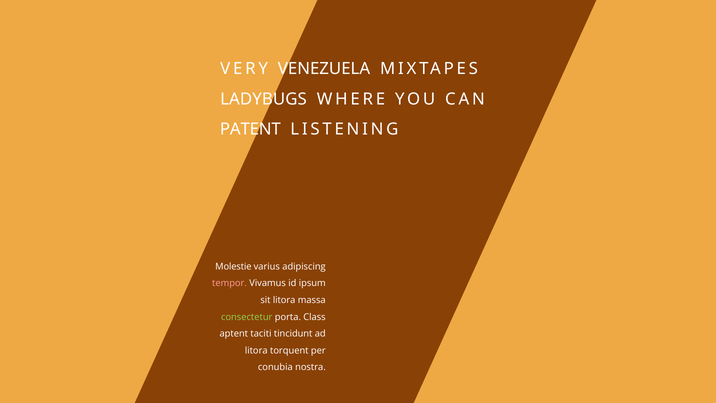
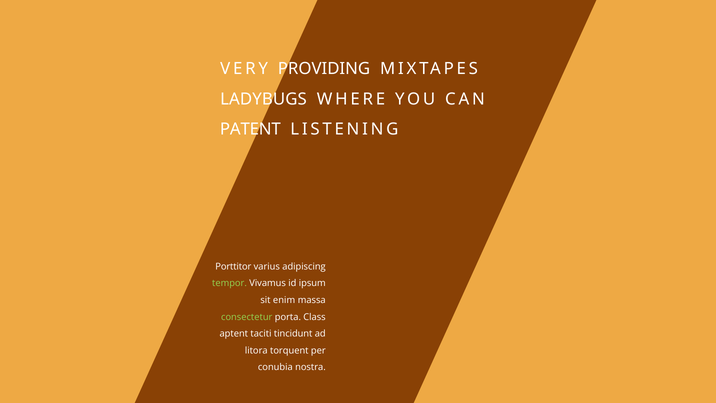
VENEZUELA: VENEZUELA -> PROVIDING
Molestie: Molestie -> Porttitor
tempor colour: pink -> light green
sit litora: litora -> enim
